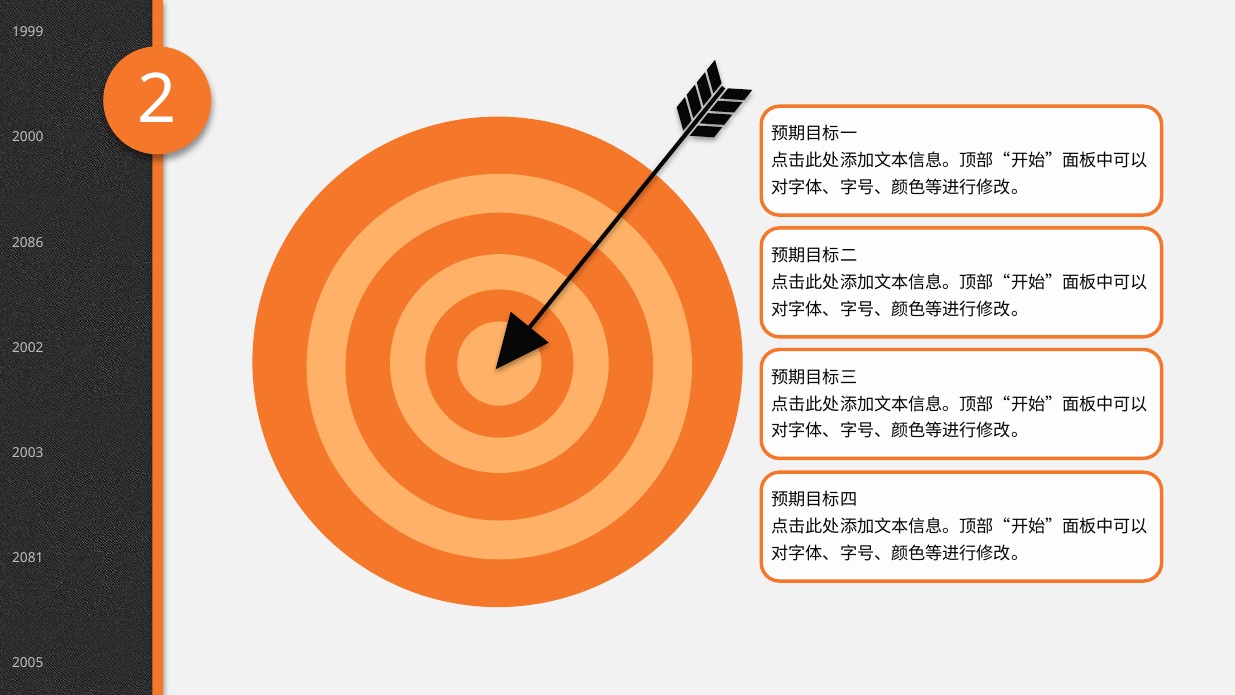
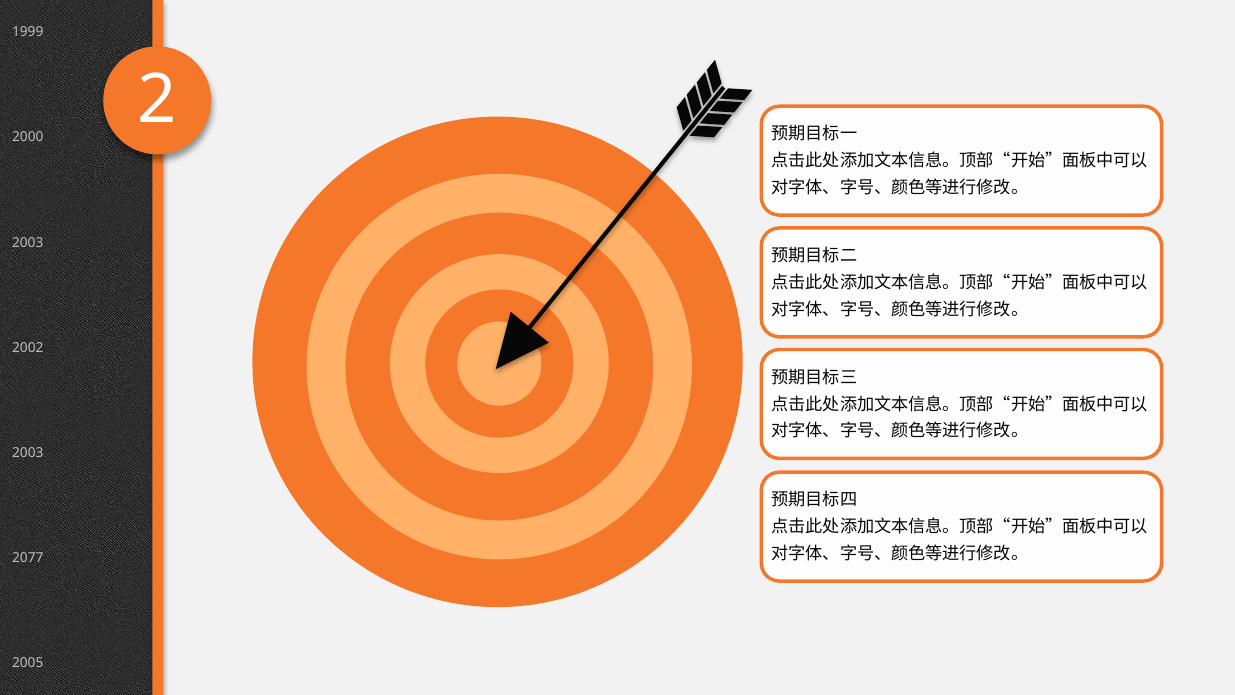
2086 at (28, 243): 2086 -> 2003
2081: 2081 -> 2077
